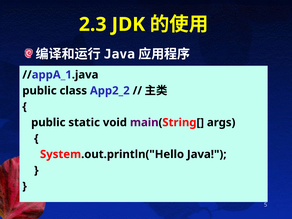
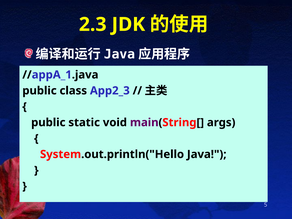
App2_2: App2_2 -> App2_3
